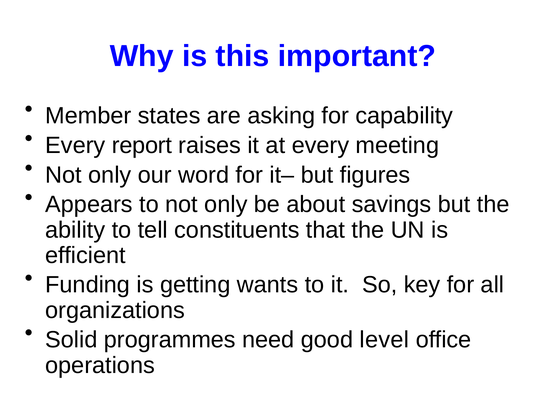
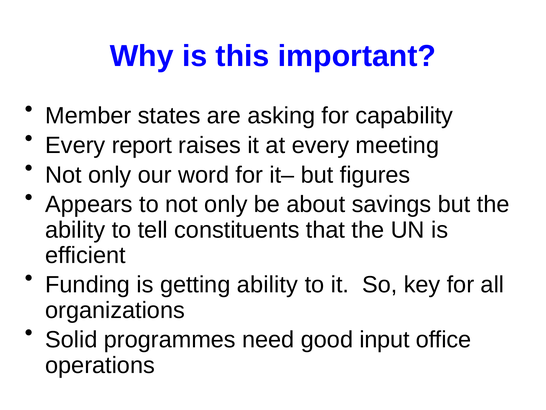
getting wants: wants -> ability
level: level -> input
